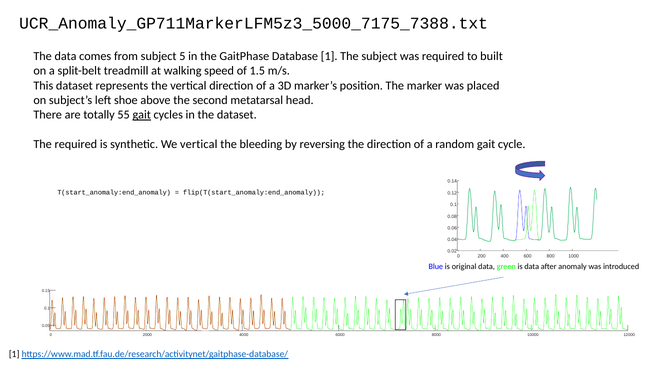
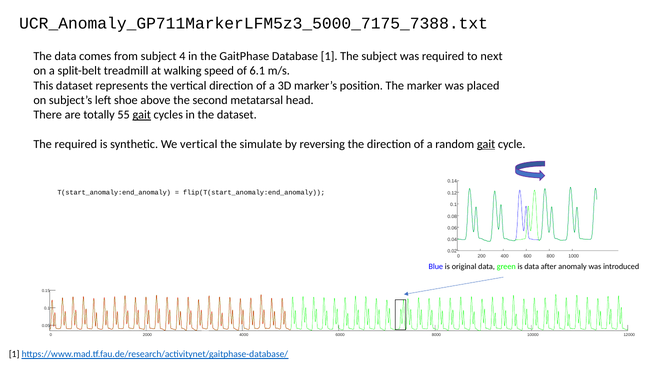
5: 5 -> 4
built: built -> next
1.5: 1.5 -> 6.1
bleeding: bleeding -> simulate
gait at (486, 144) underline: none -> present
